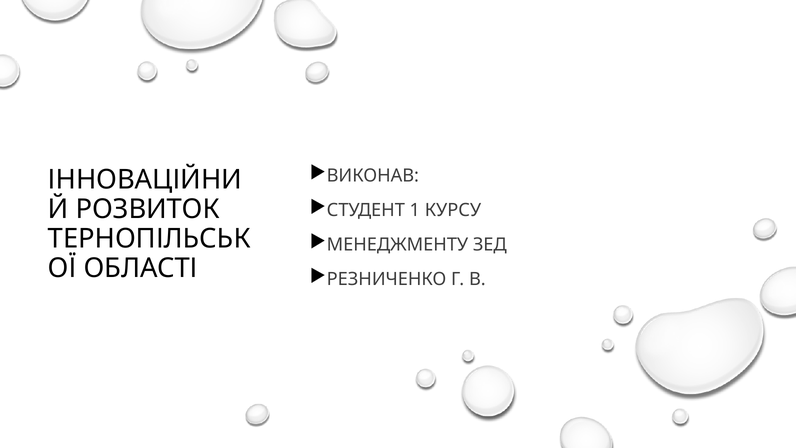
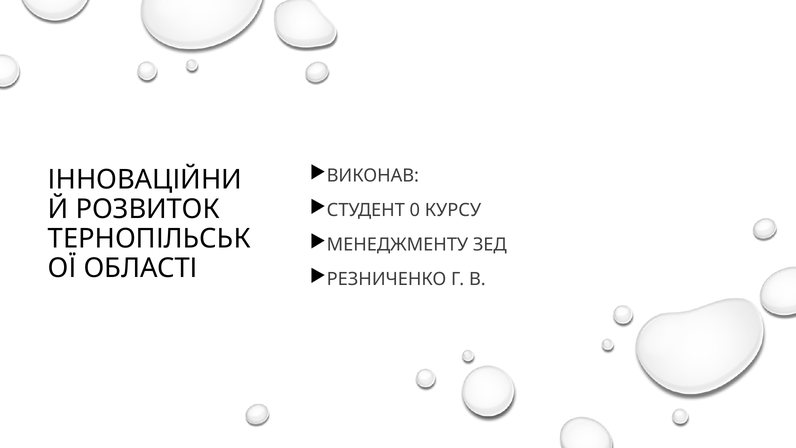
1: 1 -> 0
